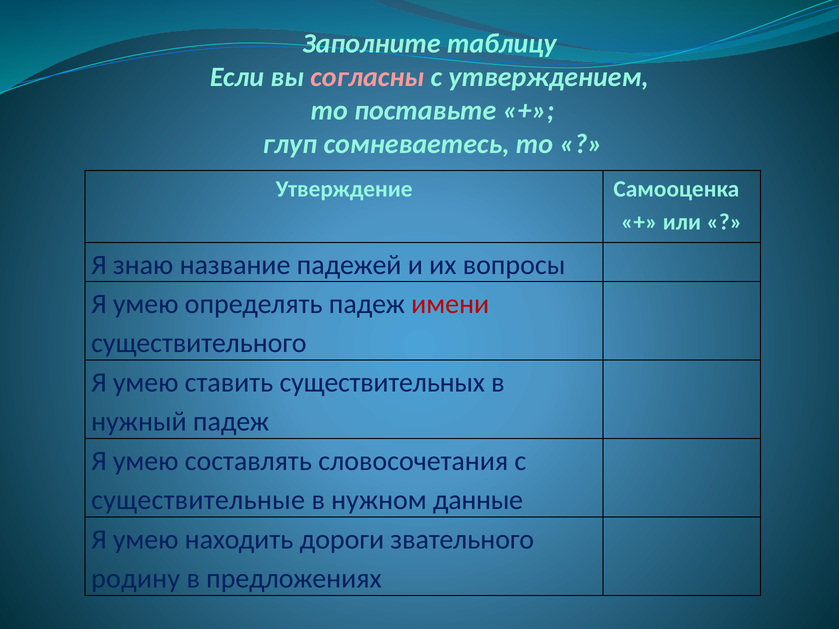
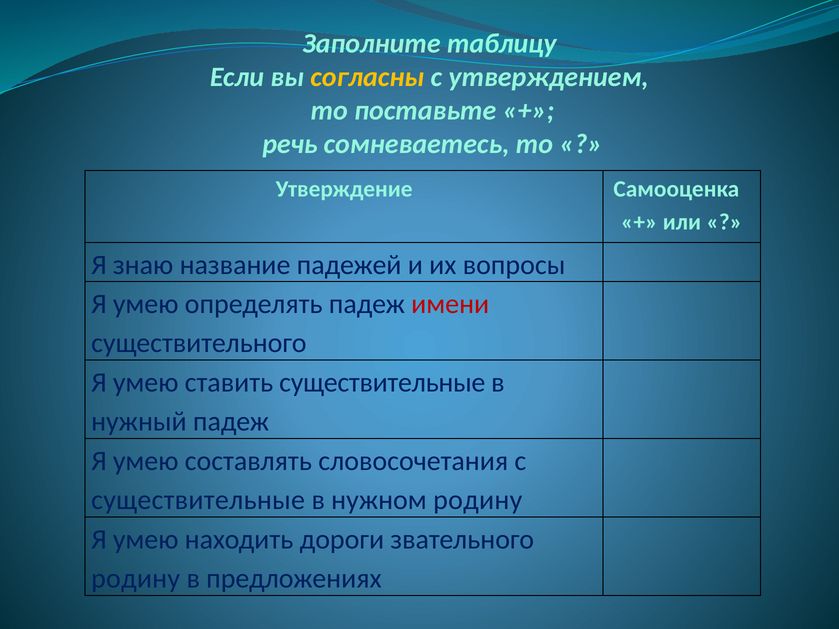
согласны colour: pink -> yellow
глуп: глуп -> речь
ставить существительных: существительных -> существительные
нужном данные: данные -> родину
